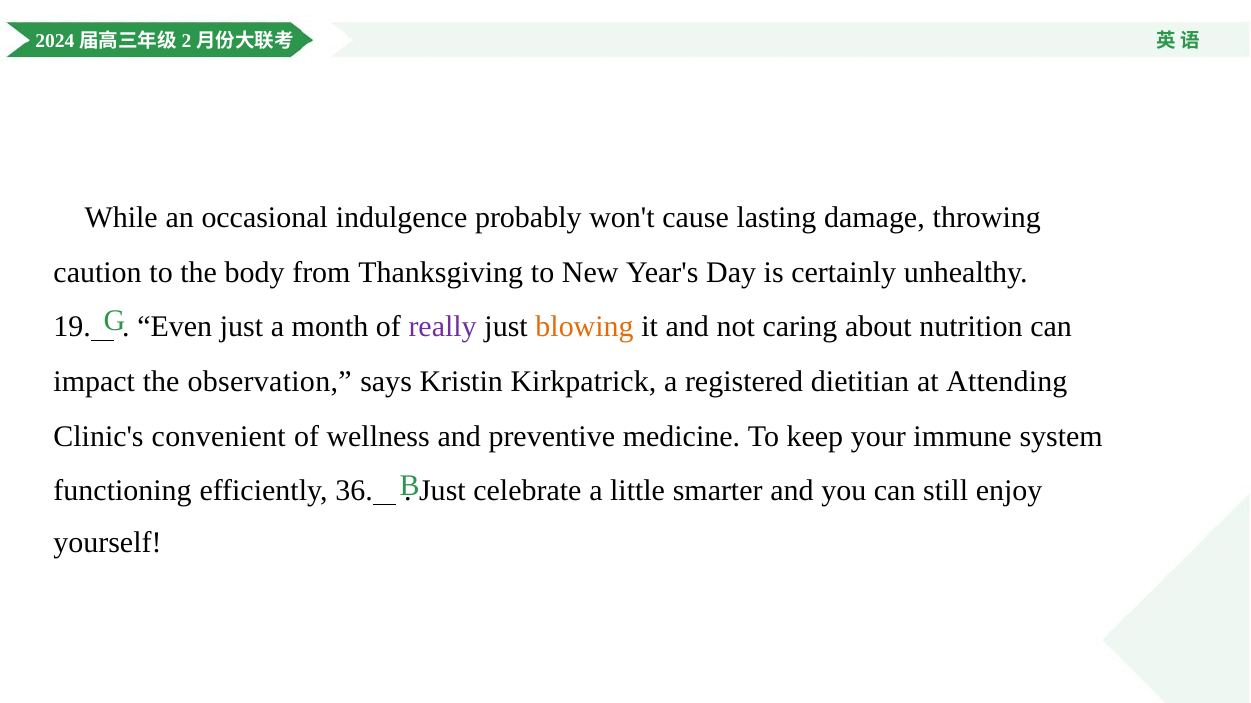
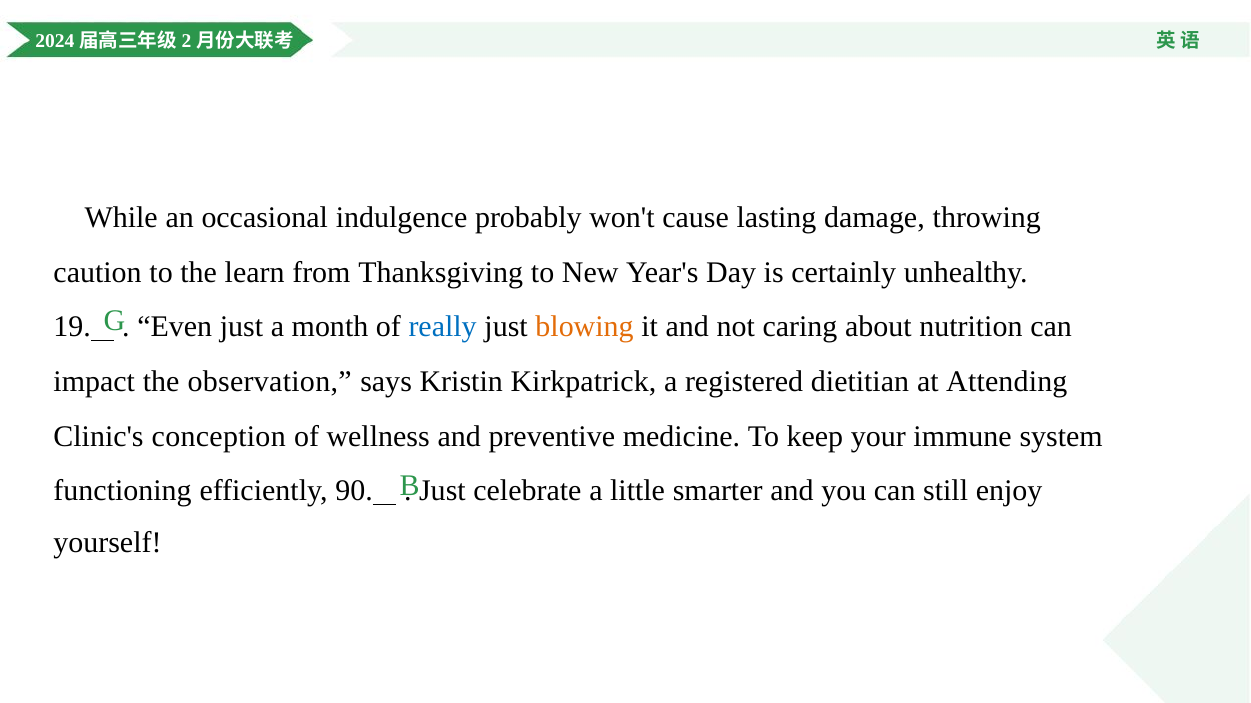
body: body -> learn
really colour: purple -> blue
convenient: convenient -> conception
36: 36 -> 90
